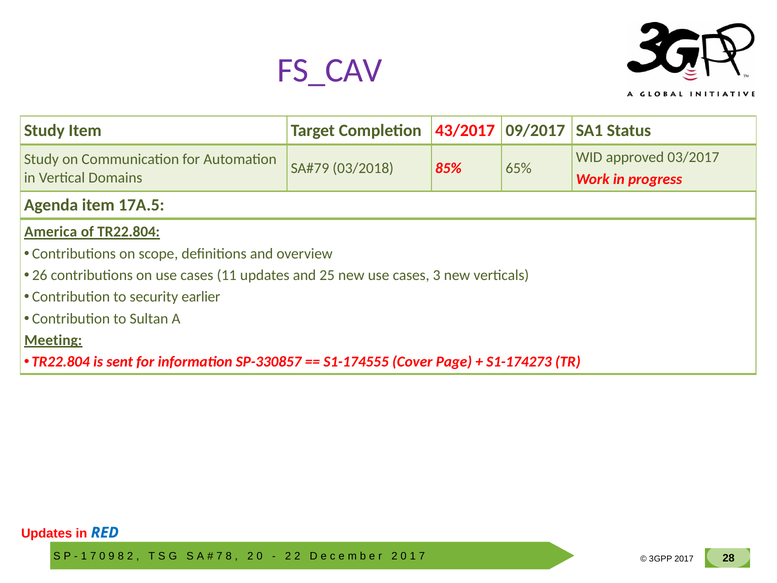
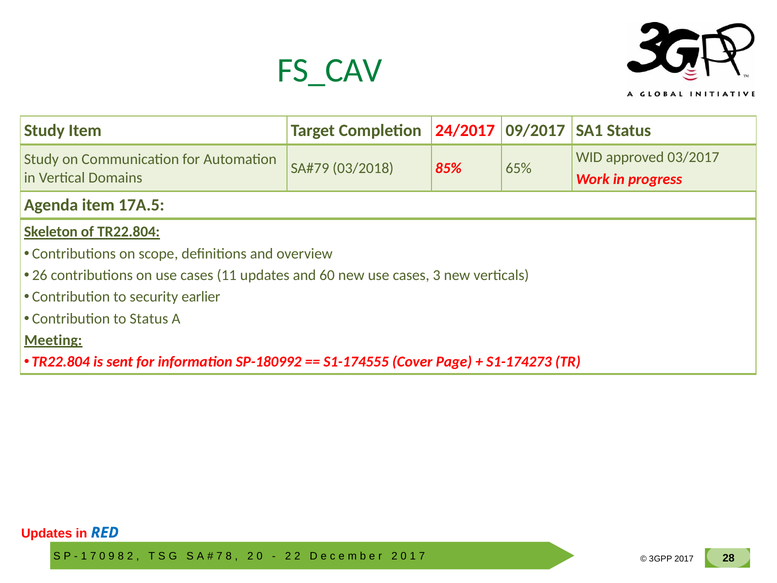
FS_CAV colour: purple -> green
43/2017: 43/2017 -> 24/2017
America: America -> Skeleton
25: 25 -> 60
to Sultan: Sultan -> Status
SP-330857: SP-330857 -> SP-180992
